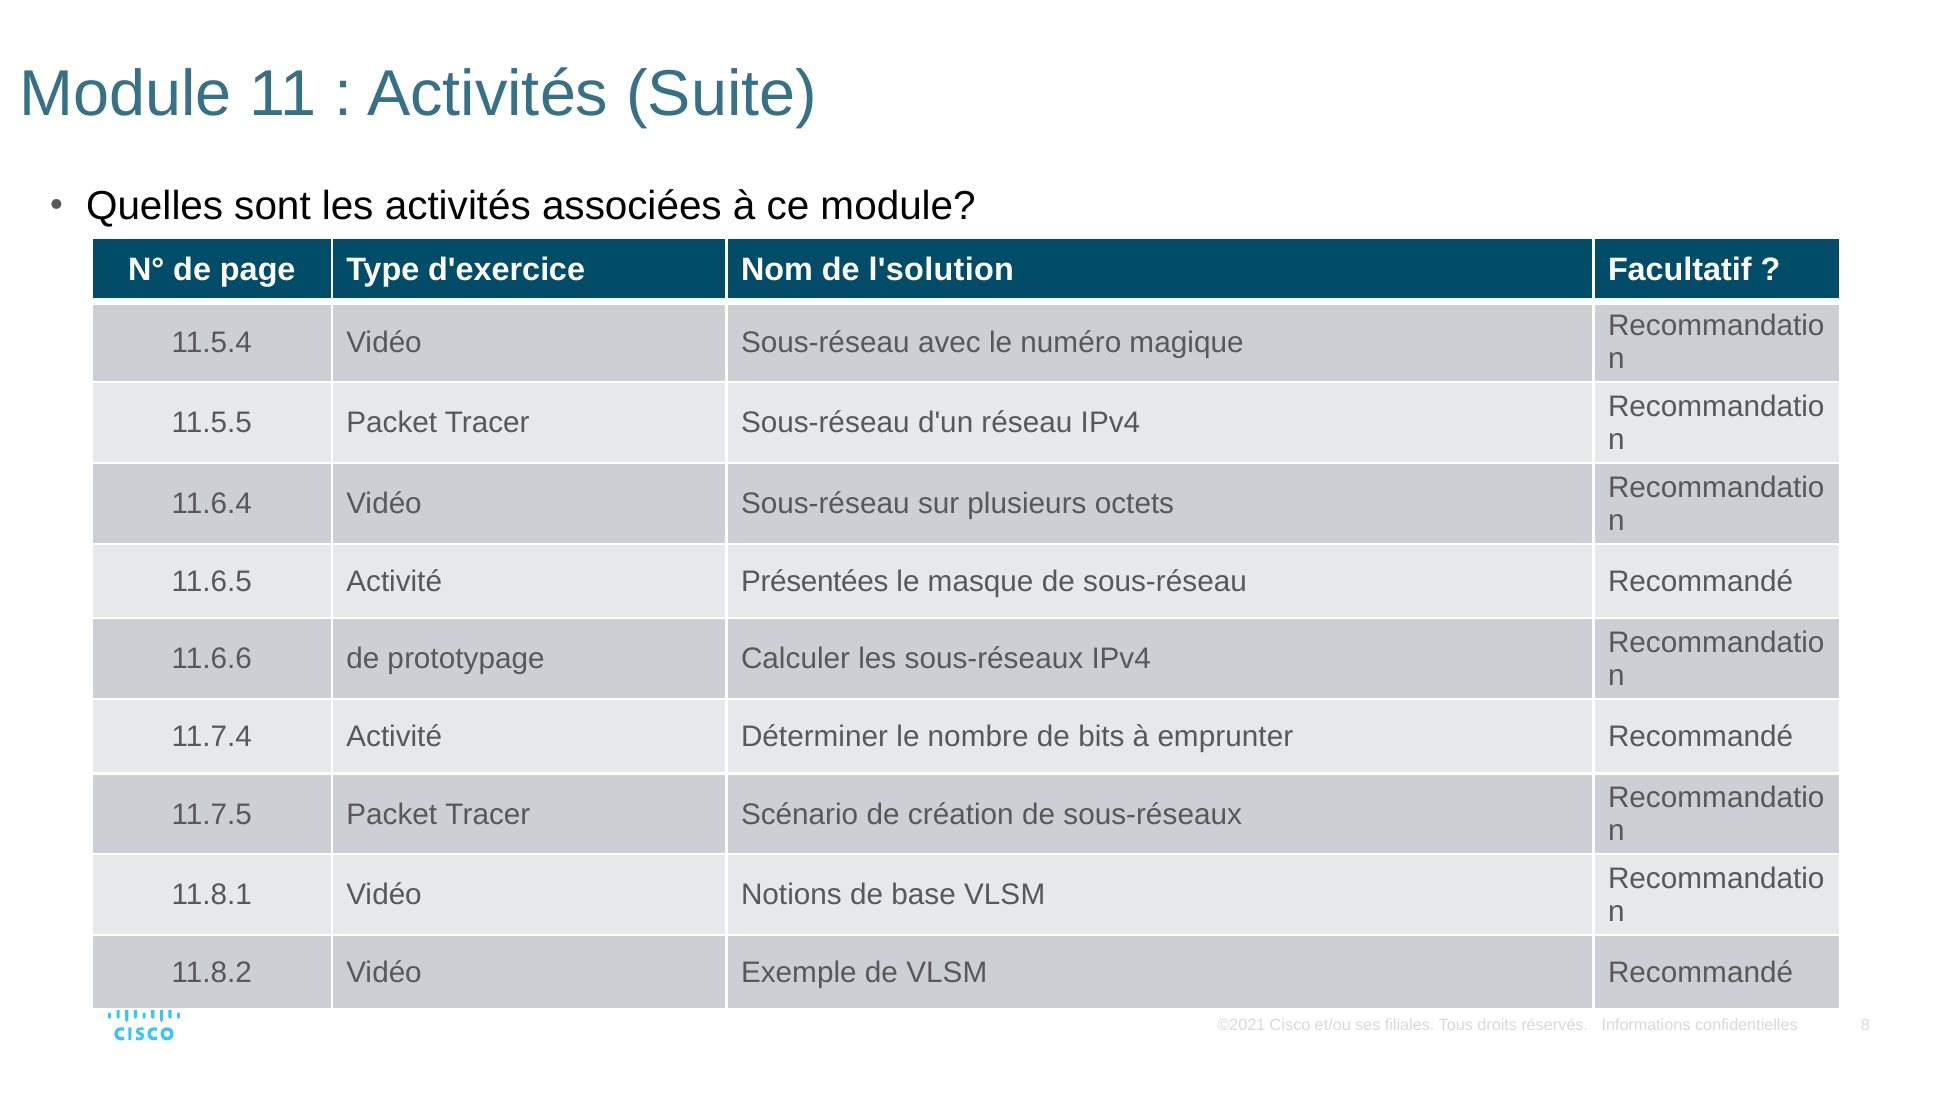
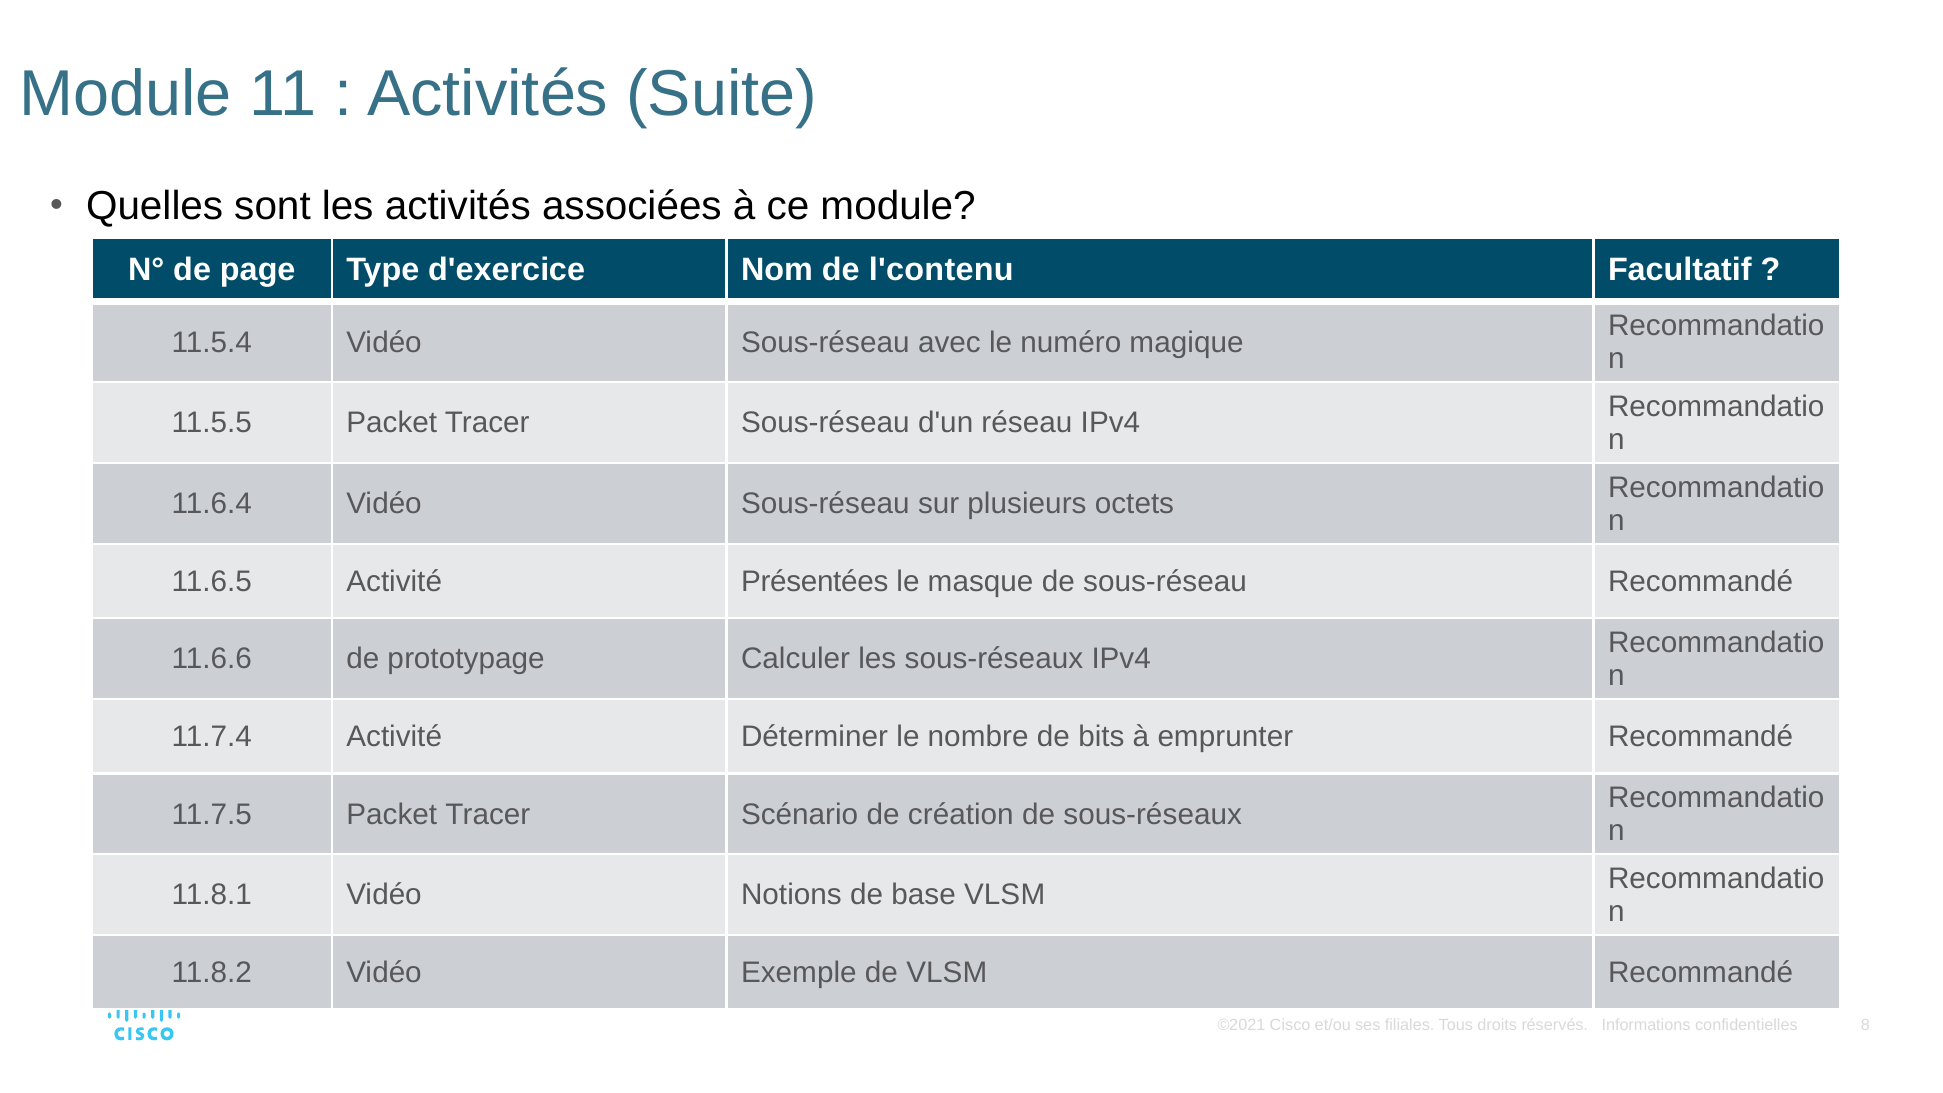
l'solution: l'solution -> l'contenu
